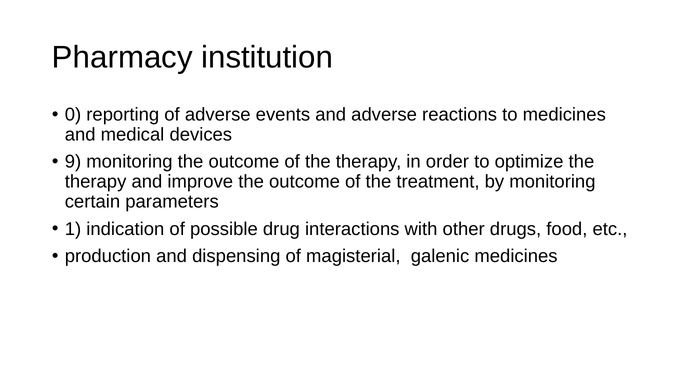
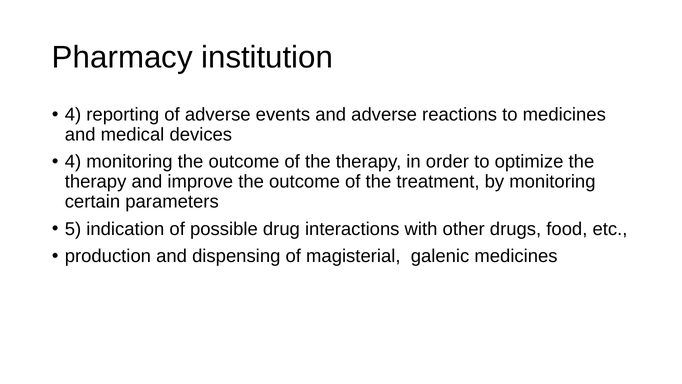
0 at (73, 115): 0 -> 4
9 at (73, 162): 9 -> 4
1: 1 -> 5
